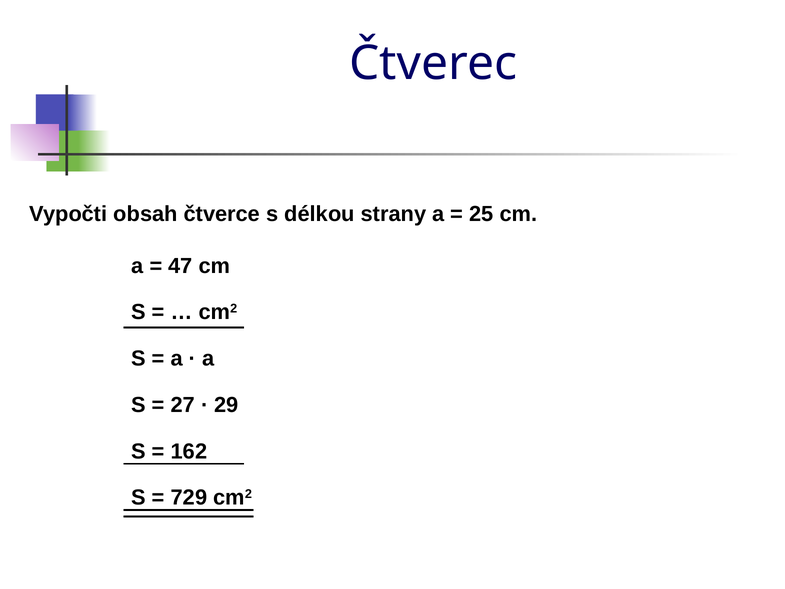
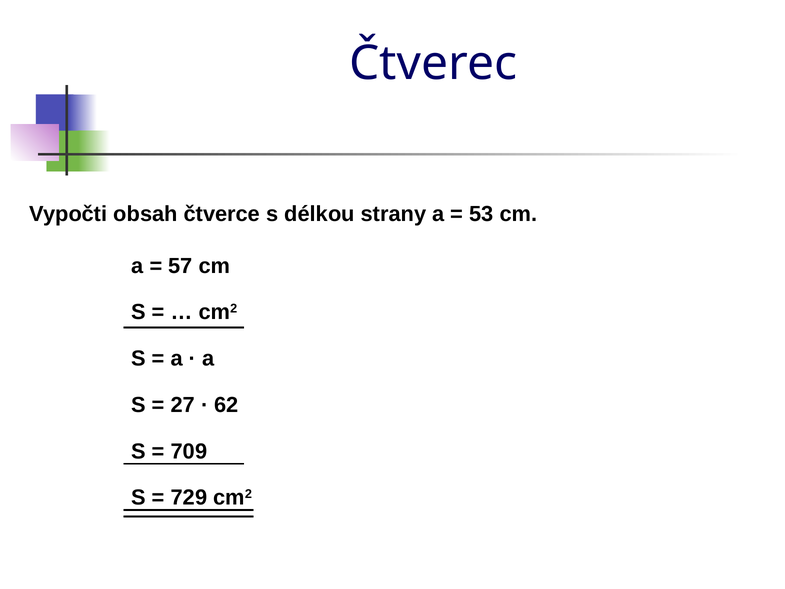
25: 25 -> 53
47: 47 -> 57
29: 29 -> 62
162: 162 -> 709
